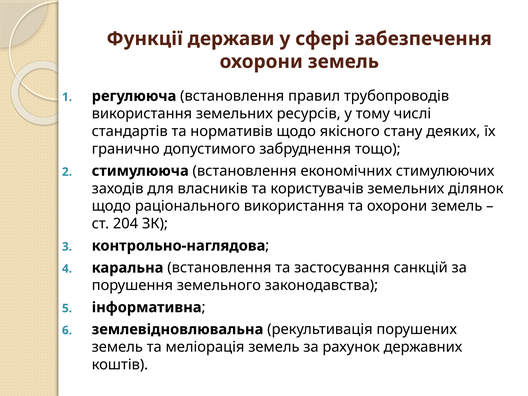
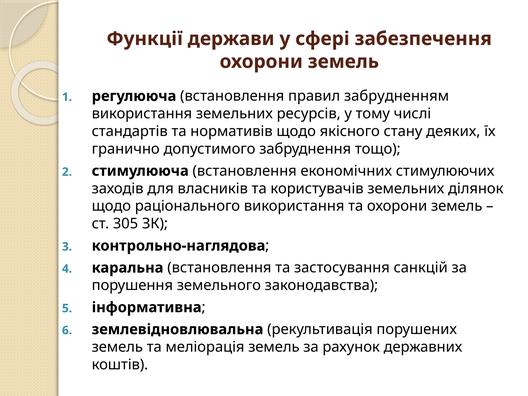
трубопроводів: трубопроводів -> забрудненням
204: 204 -> 305
